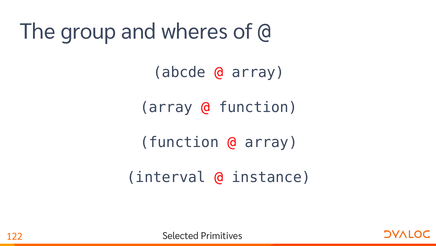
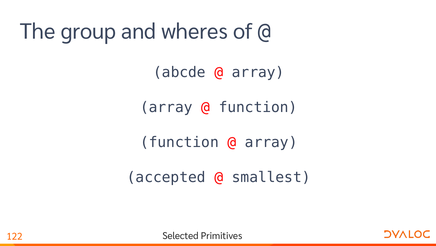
interval: interval -> accepted
instance: instance -> smallest
